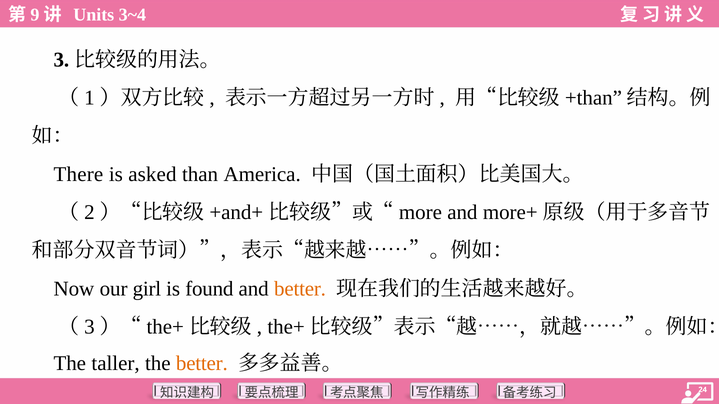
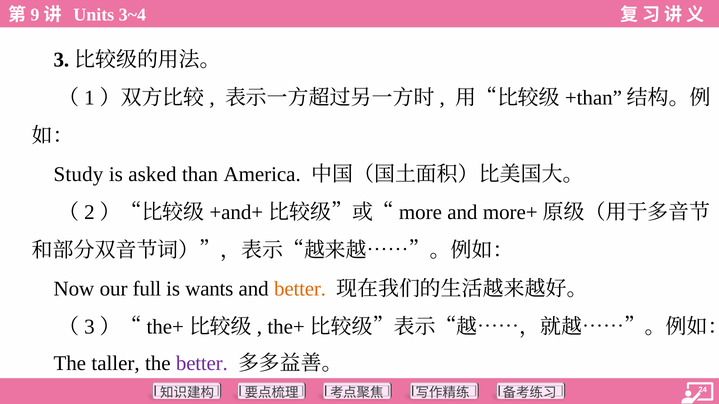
There: There -> Study
girl: girl -> full
found: found -> wants
better at (202, 364) colour: orange -> purple
